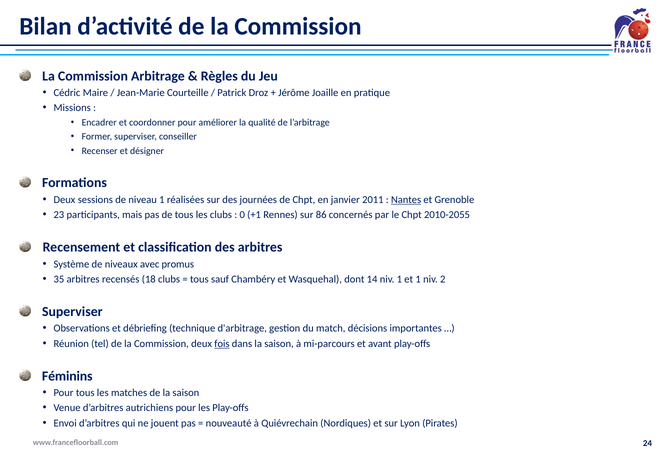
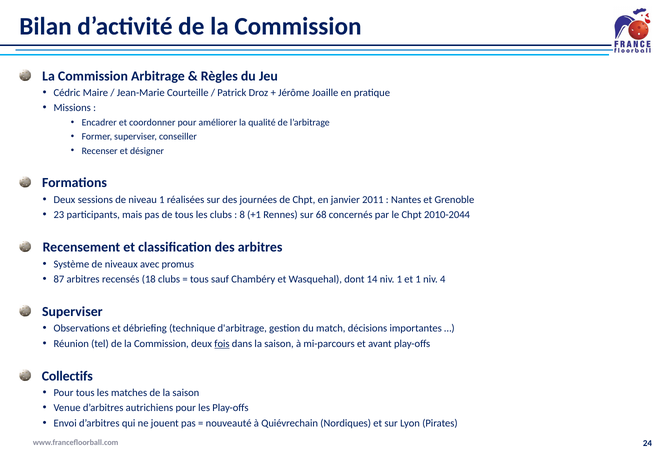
Nantes underline: present -> none
0: 0 -> 8
86: 86 -> 68
2010-2055: 2010-2055 -> 2010-2044
35: 35 -> 87
2: 2 -> 4
Féminins: Féminins -> Collectifs
